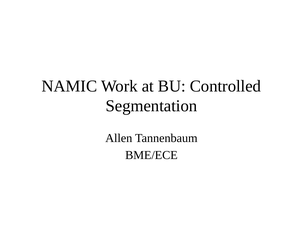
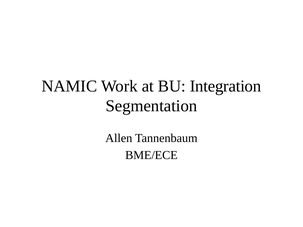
Controlled: Controlled -> Integration
